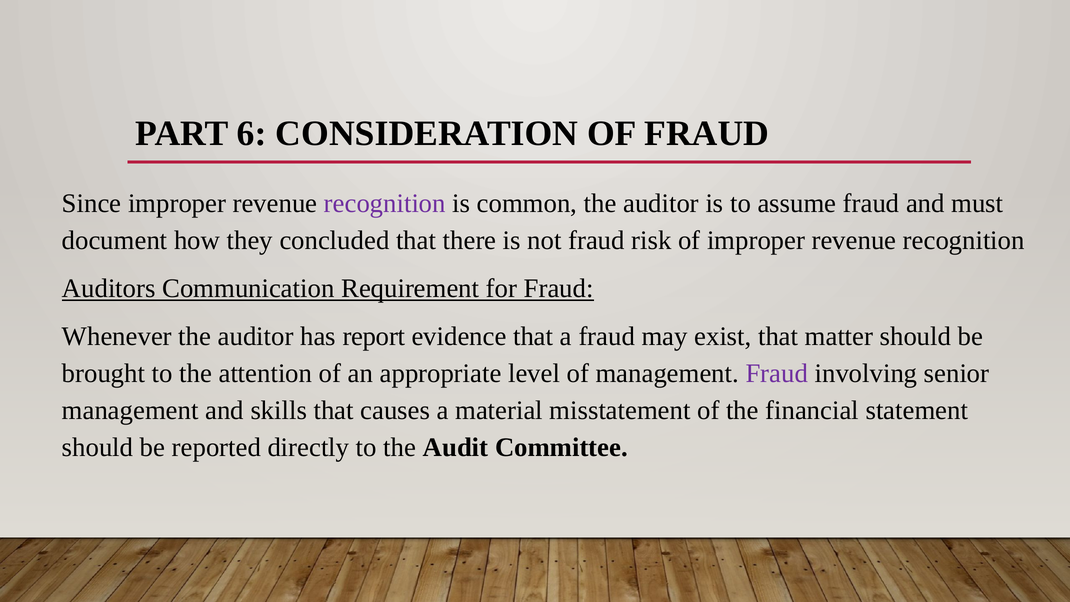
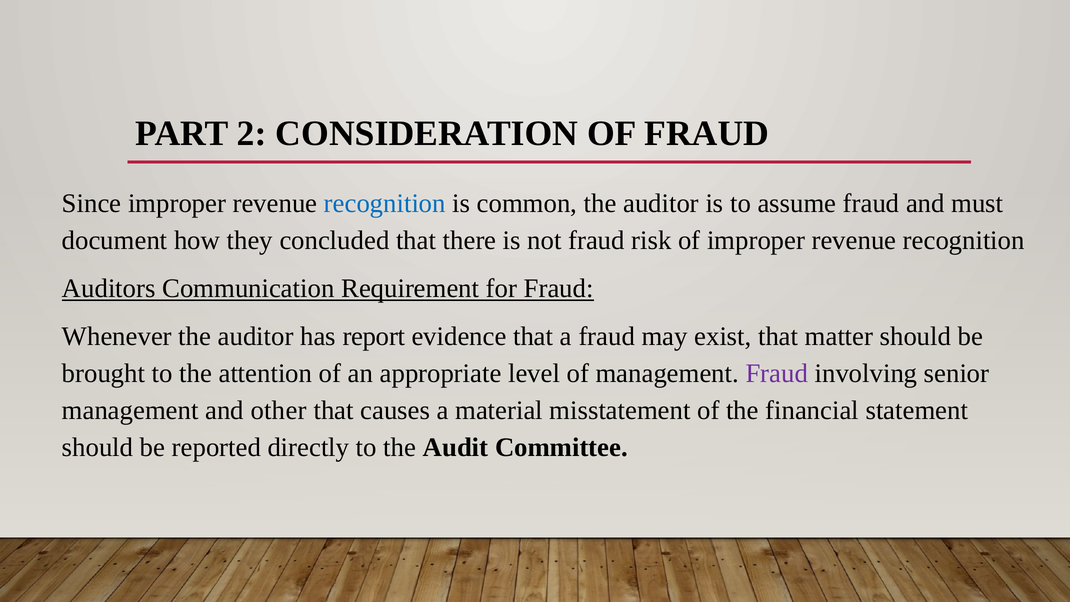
6: 6 -> 2
recognition at (385, 204) colour: purple -> blue
skills: skills -> other
